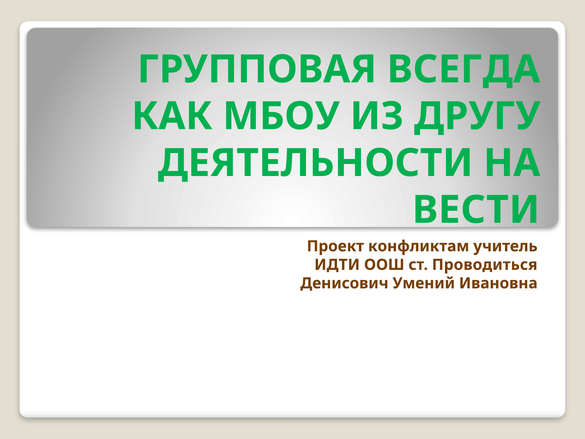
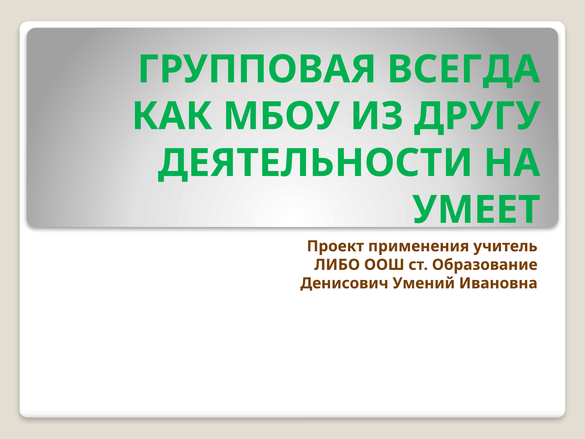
ВЕСТИ: ВЕСТИ -> УМЕЕТ
конфликтам: конфликтам -> применения
ИДТИ: ИДТИ -> ЛИБО
Проводиться: Проводиться -> Образование
